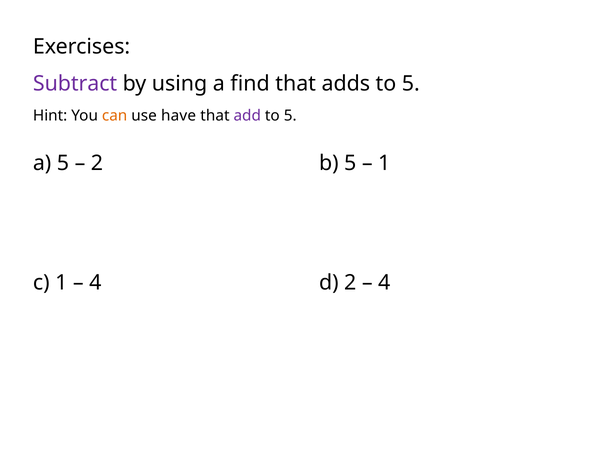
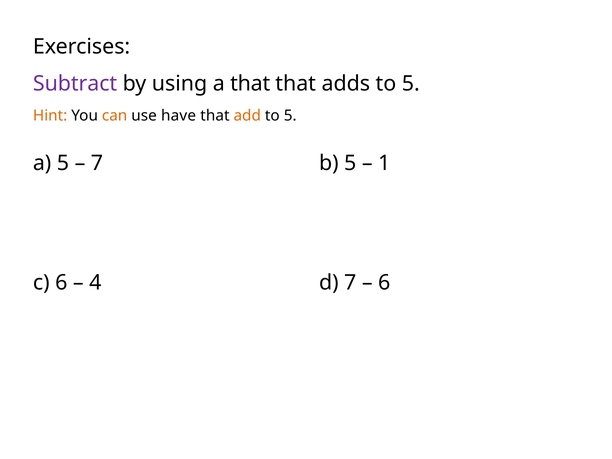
a find: find -> that
Hint colour: black -> orange
add colour: purple -> orange
2 at (97, 163): 2 -> 7
c 1: 1 -> 6
d 2: 2 -> 7
4 at (384, 282): 4 -> 6
